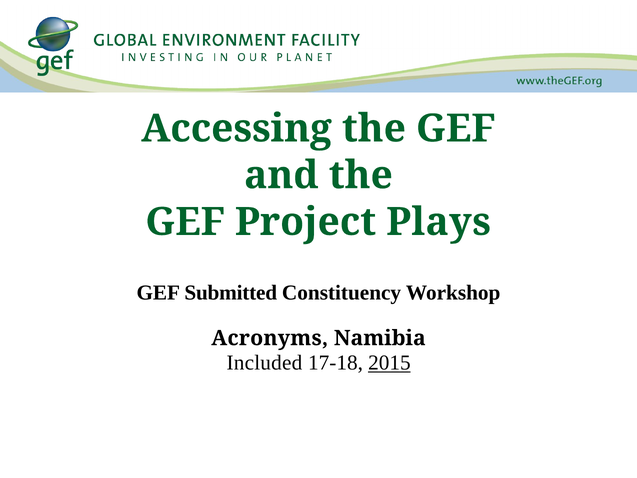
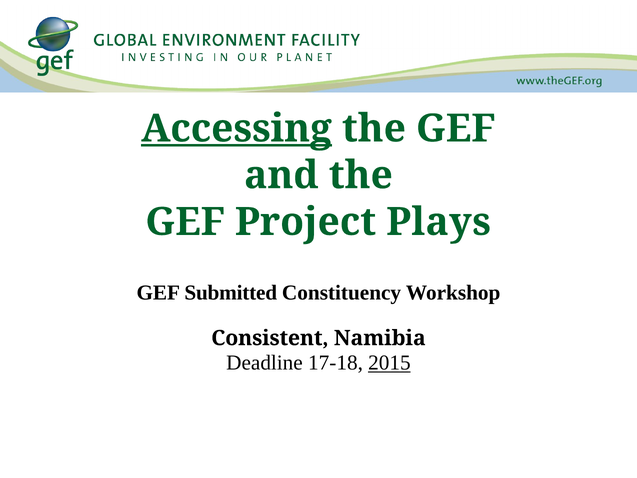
Accessing underline: none -> present
Acronyms: Acronyms -> Consistent
Included: Included -> Deadline
